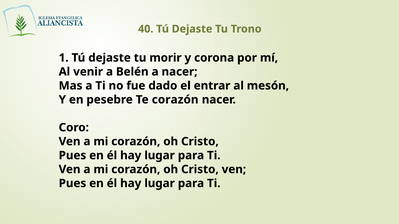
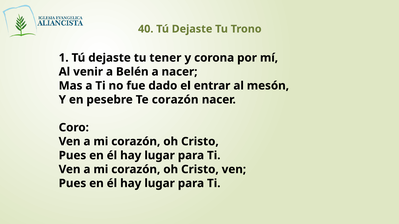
morir: morir -> tener
